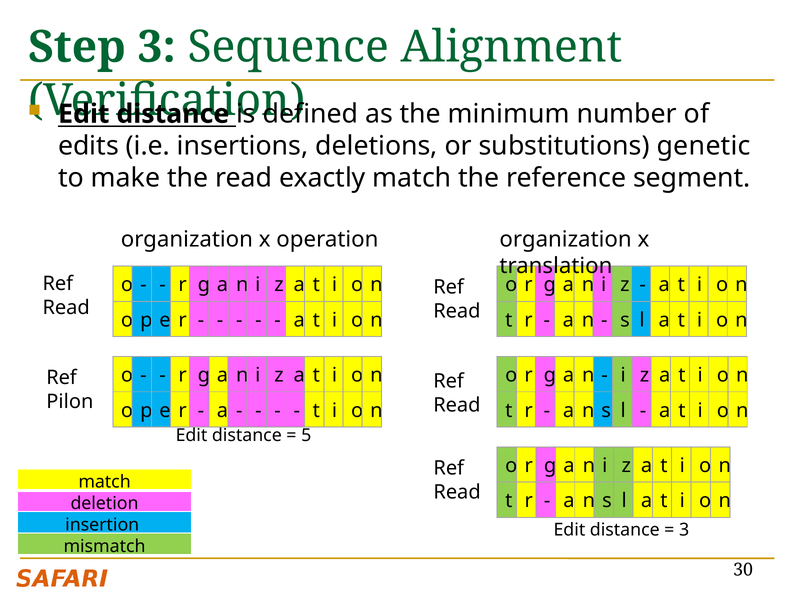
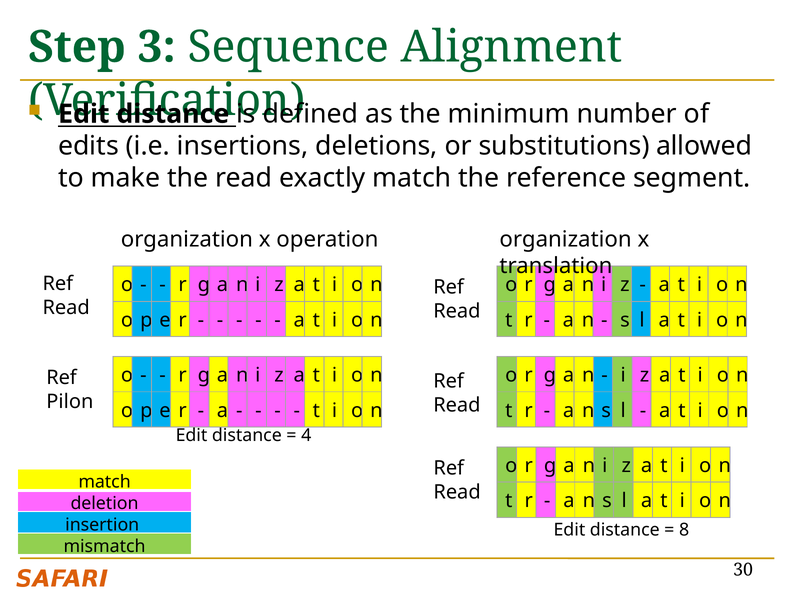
genetic: genetic -> allowed
5: 5 -> 4
3 at (684, 531): 3 -> 8
